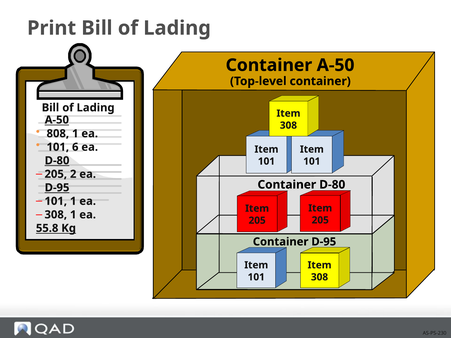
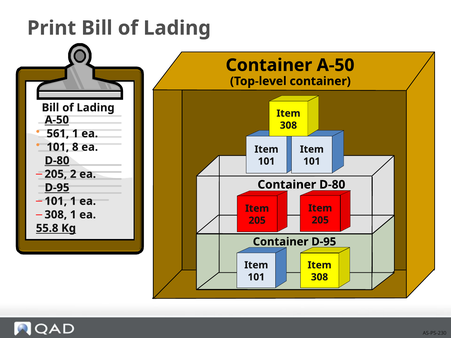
808: 808 -> 561
6: 6 -> 8
